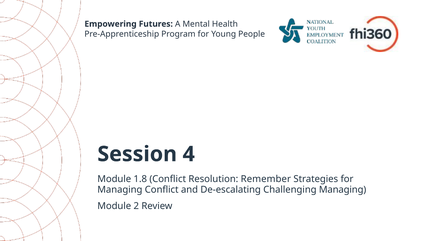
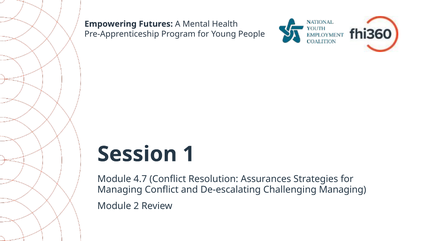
4: 4 -> 1
1.8: 1.8 -> 4.7
Remember: Remember -> Assurances
